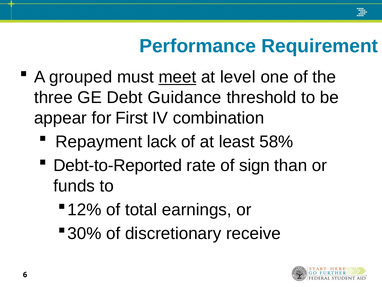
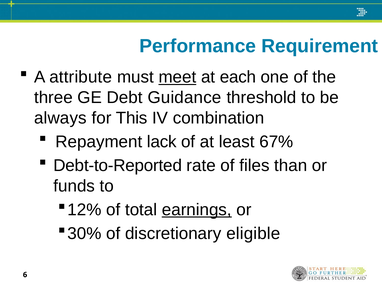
grouped: grouped -> attribute
level: level -> each
appear: appear -> always
First: First -> This
58%: 58% -> 67%
sign: sign -> files
earnings underline: none -> present
receive: receive -> eligible
